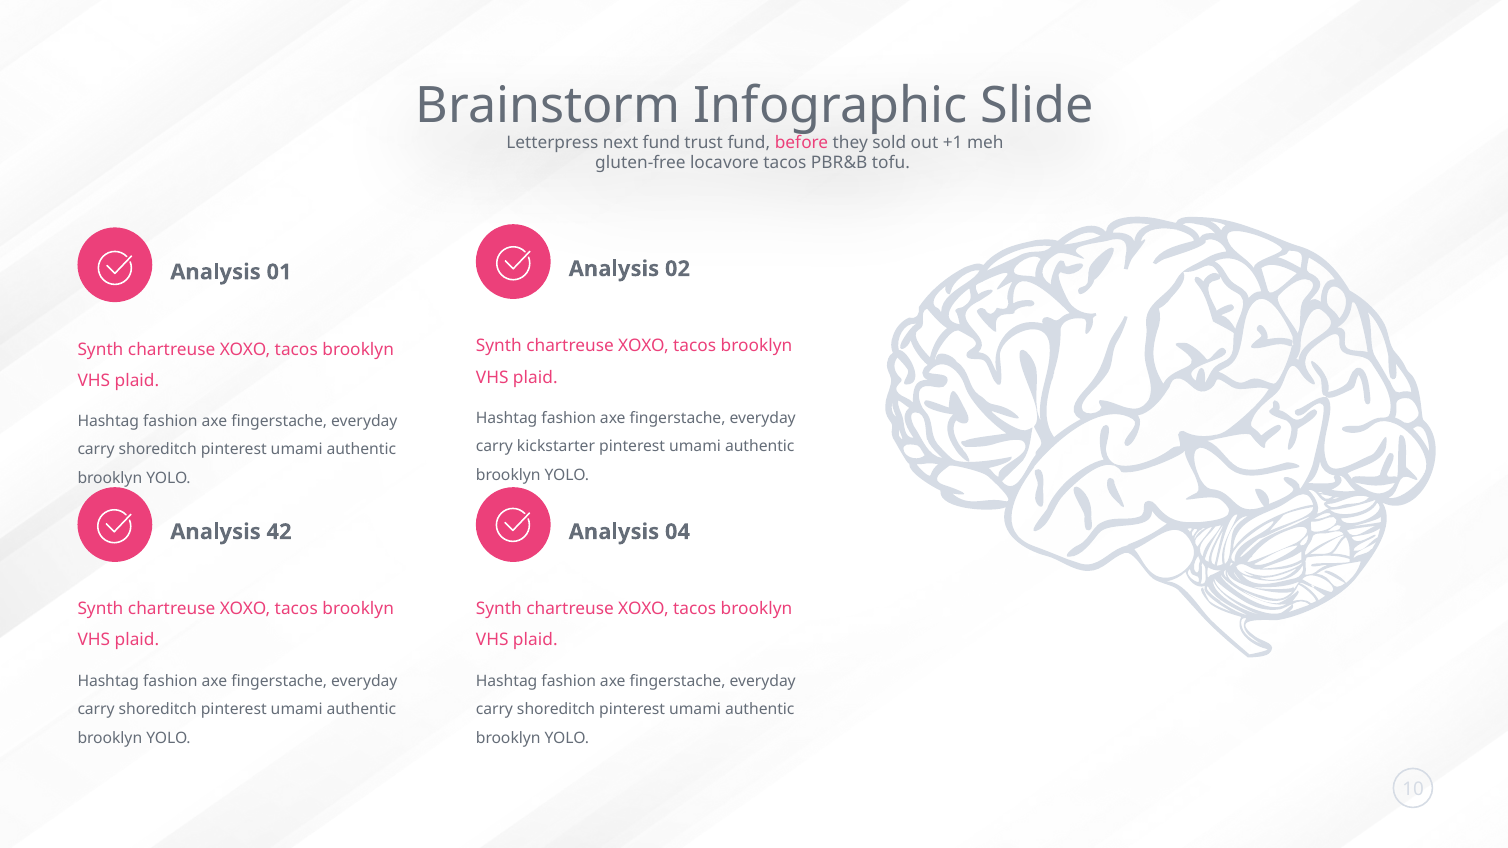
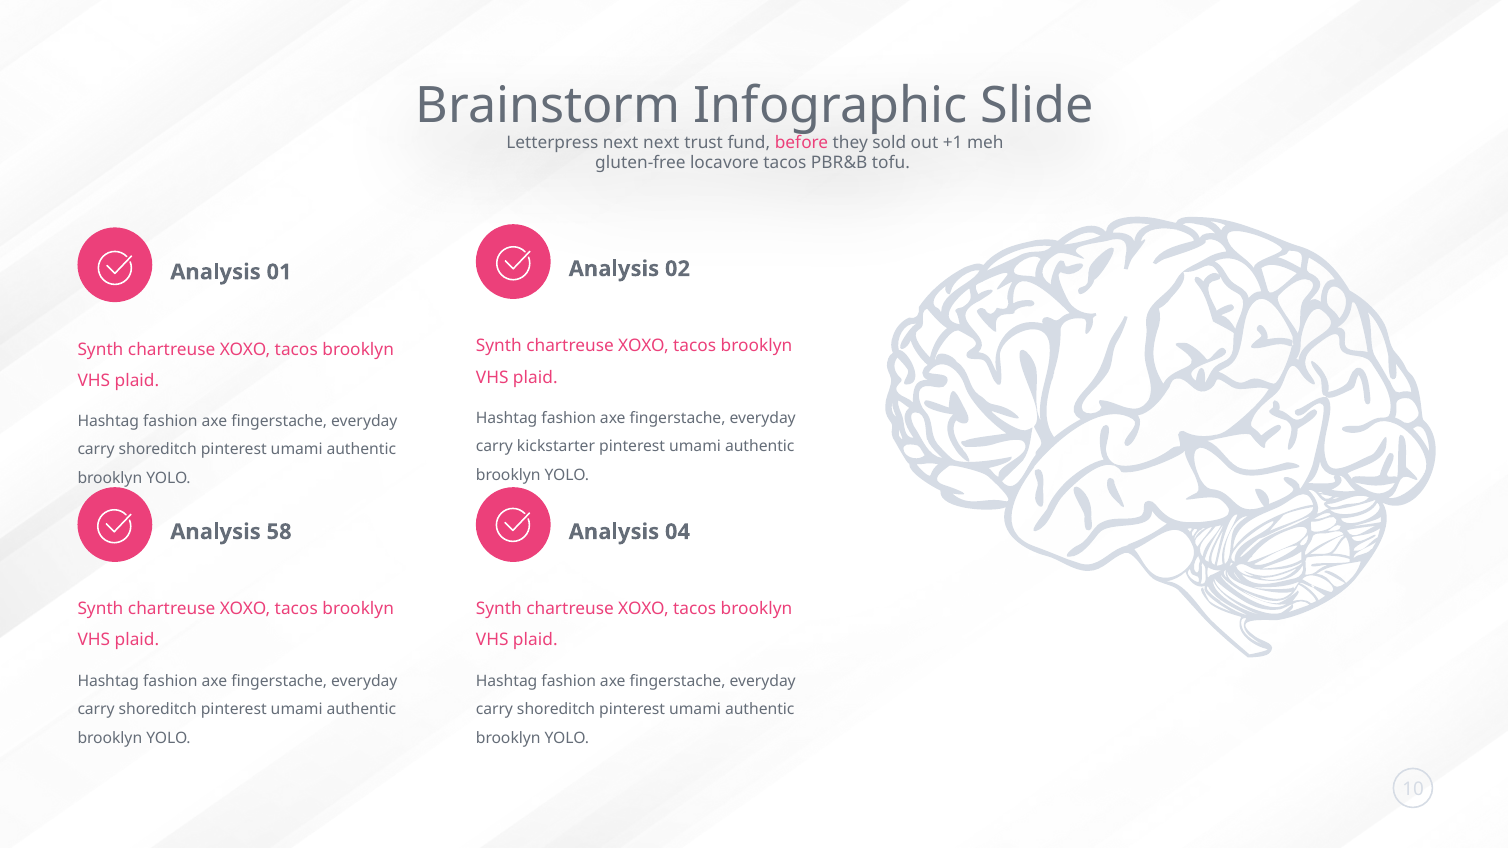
next fund: fund -> next
42: 42 -> 58
